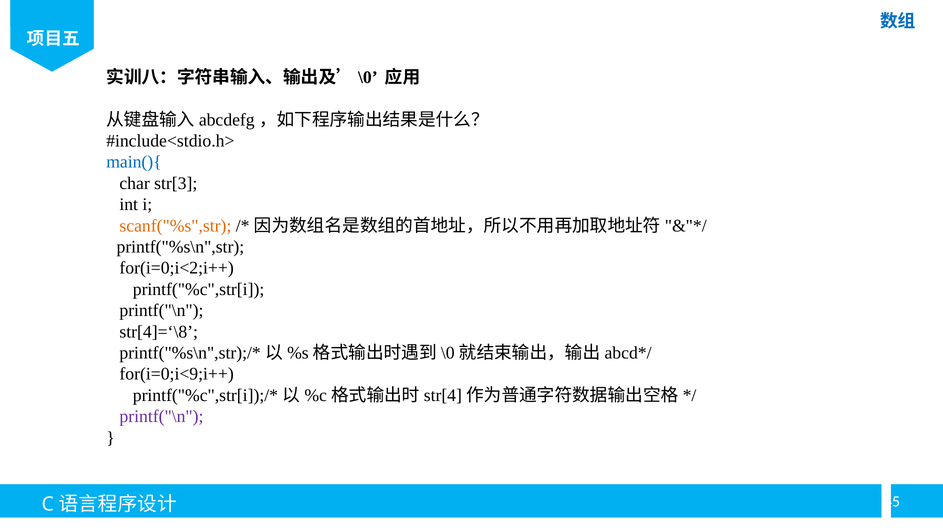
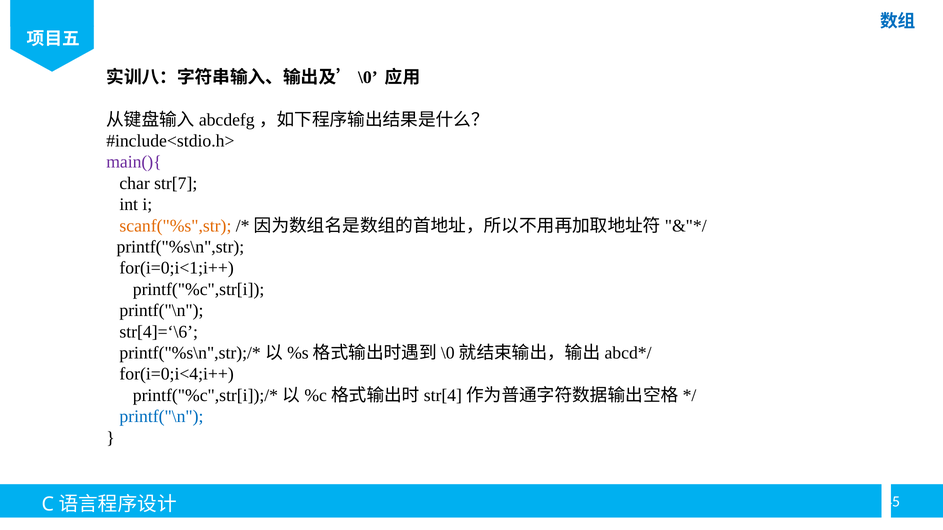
main(){ colour: blue -> purple
str[3: str[3 -> str[7
for(i=0;i<2;i++: for(i=0;i<2;i++ -> for(i=0;i<1;i++
str[4]=‘\8: str[4]=‘\8 -> str[4]=‘\6
for(i=0;i<9;i++: for(i=0;i<9;i++ -> for(i=0;i<4;i++
printf("\n at (161, 417) colour: purple -> blue
